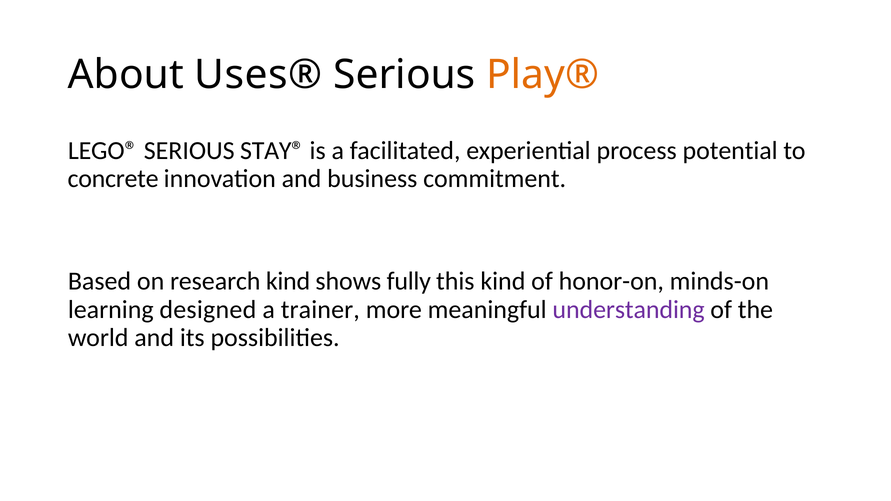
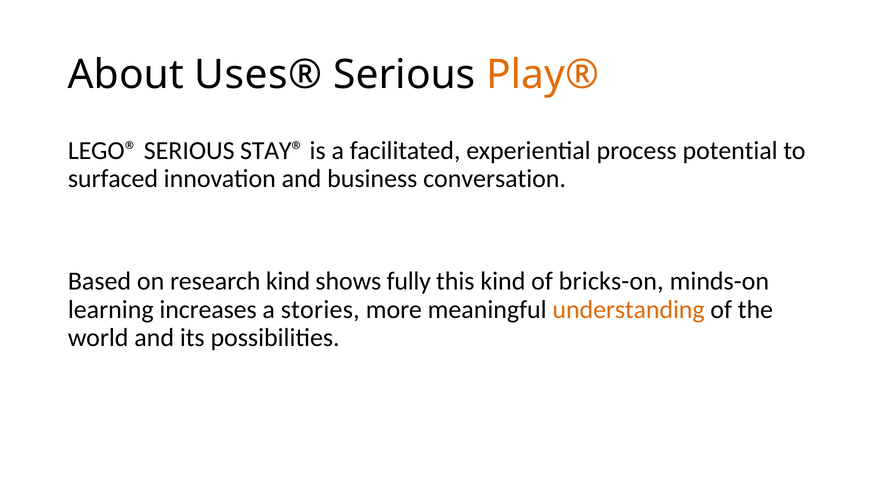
concrete: concrete -> surfaced
commitment: commitment -> conversation
honor-on: honor-on -> bricks-on
designed: designed -> increases
trainer: trainer -> stories
understanding colour: purple -> orange
